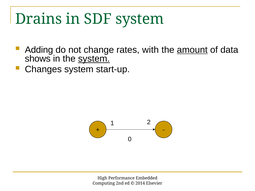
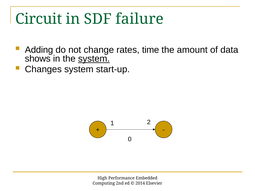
Drains: Drains -> Circuit
SDF system: system -> failure
with: with -> time
amount underline: present -> none
